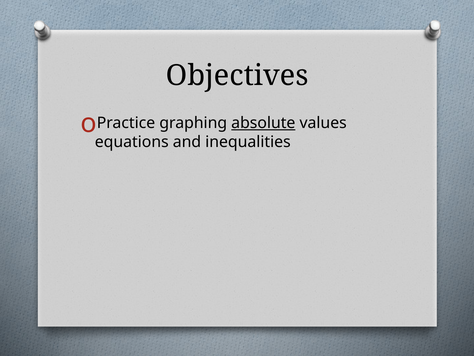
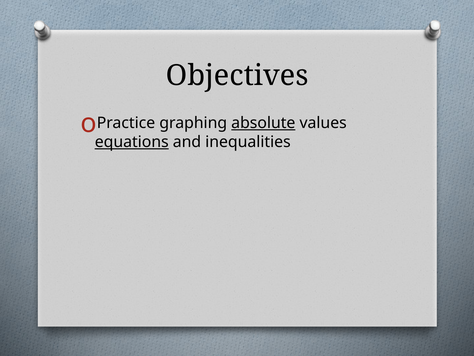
equations underline: none -> present
